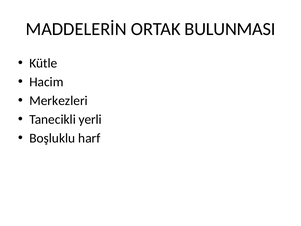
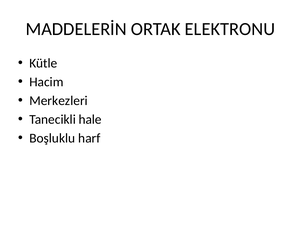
BULUNMASI: BULUNMASI -> ELEKTRONU
yerli: yerli -> hale
